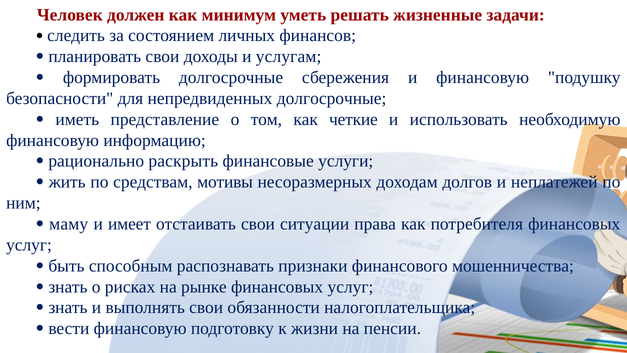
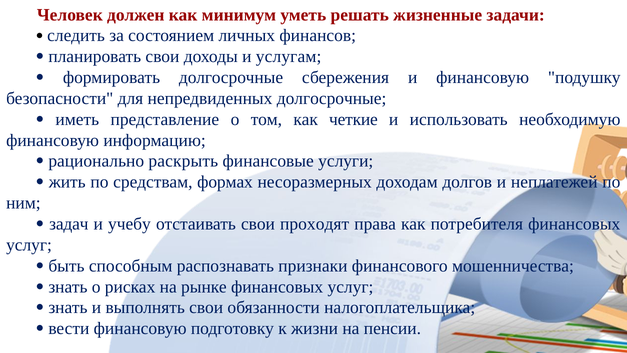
мотивы: мотивы -> формах
маму: маму -> задач
имеет: имеет -> учебу
ситуации: ситуации -> проходят
